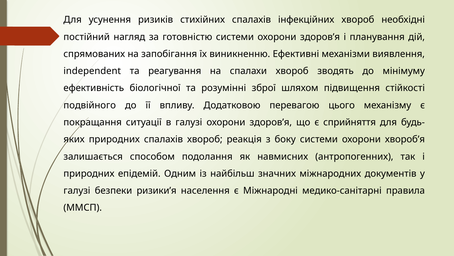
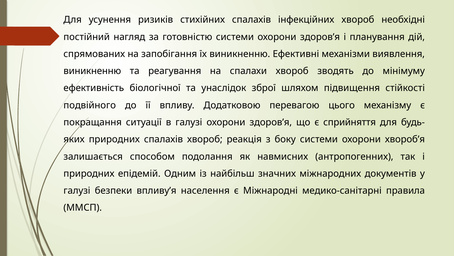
independent at (92, 71): independent -> виникненню
розумінні: розумінні -> унаслідок
ризики’я: ризики’я -> впливу’я
